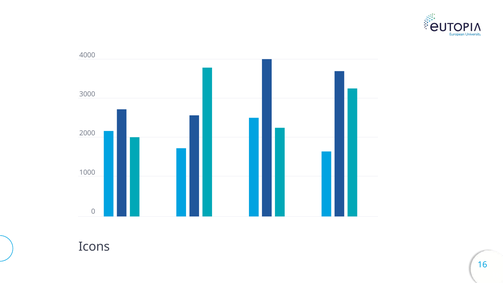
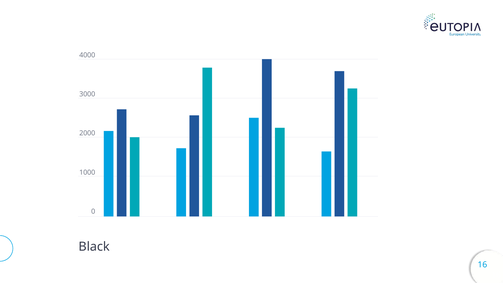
Icons: Icons -> Black
